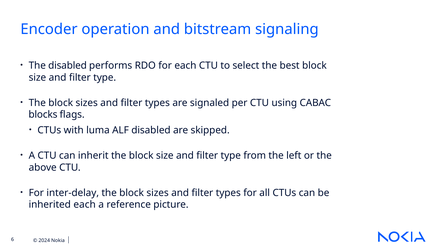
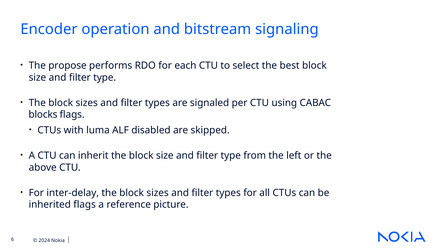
The disabled: disabled -> propose
inherited each: each -> flags
